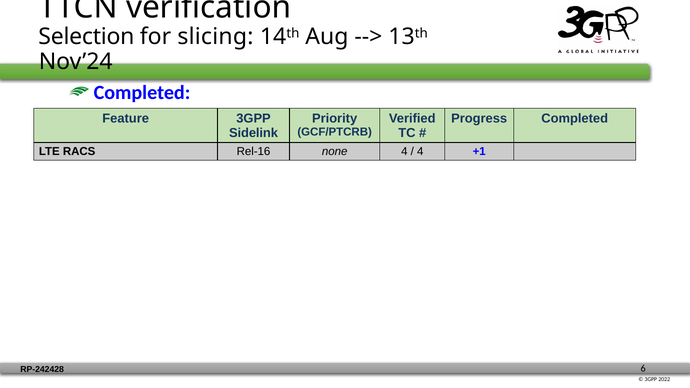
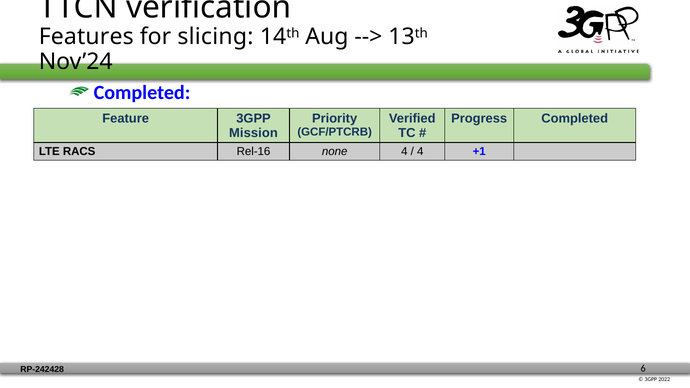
Selection: Selection -> Features
Sidelink: Sidelink -> Mission
